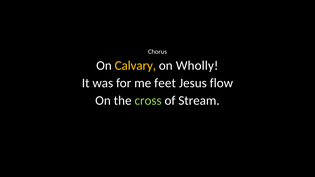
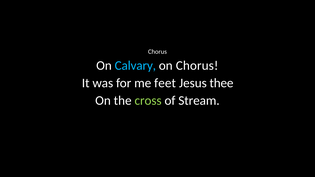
Calvary colour: yellow -> light blue
on Wholly: Wholly -> Chorus
flow: flow -> thee
